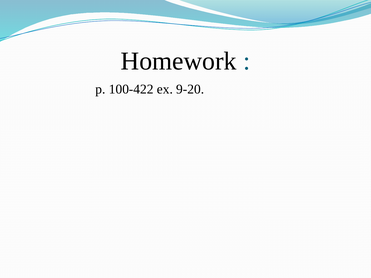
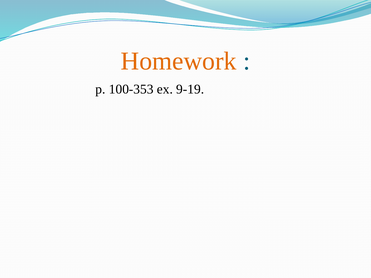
Homework colour: black -> orange
100-422: 100-422 -> 100-353
9-20: 9-20 -> 9-19
